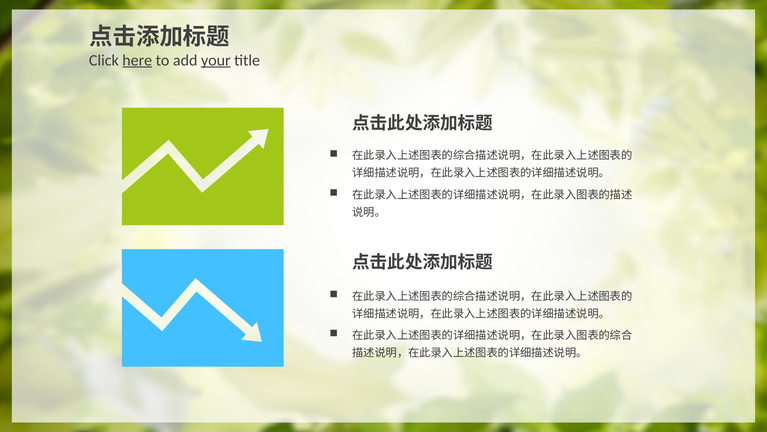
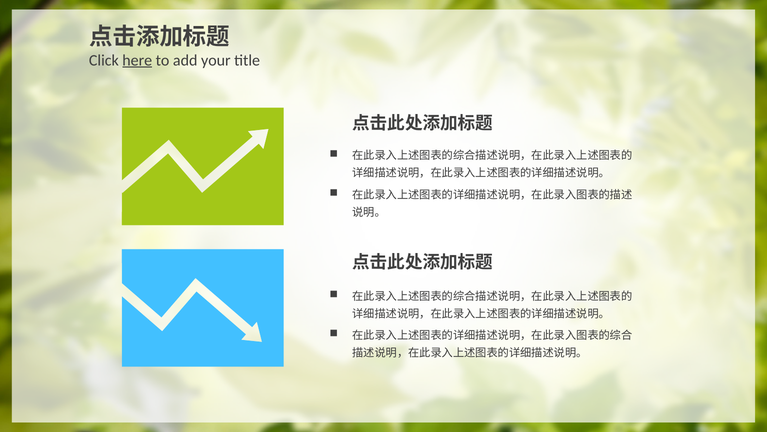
your underline: present -> none
